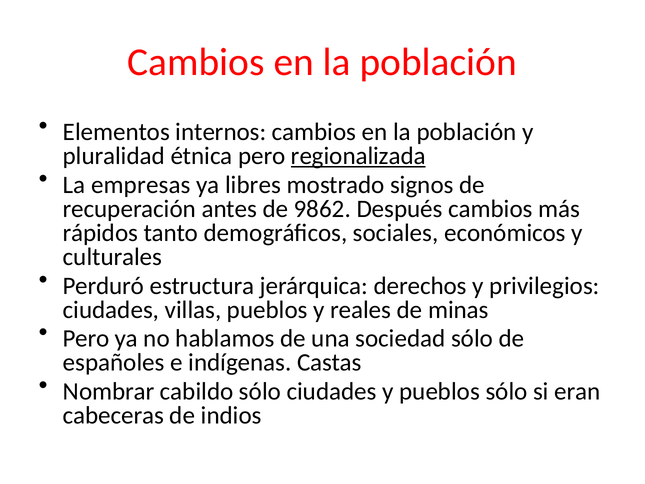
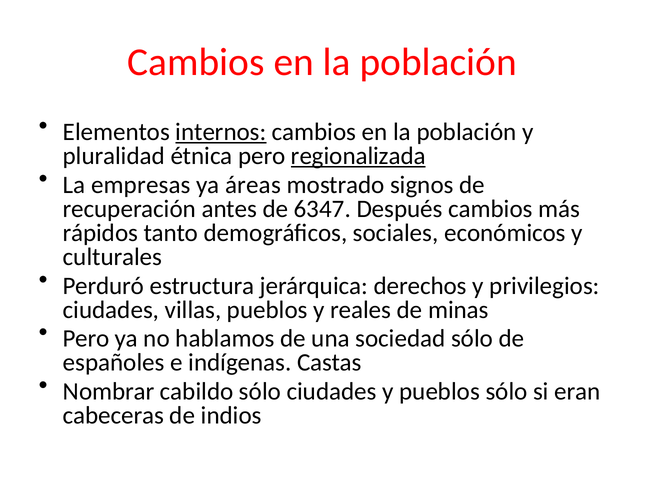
internos underline: none -> present
libres: libres -> áreas
9862: 9862 -> 6347
